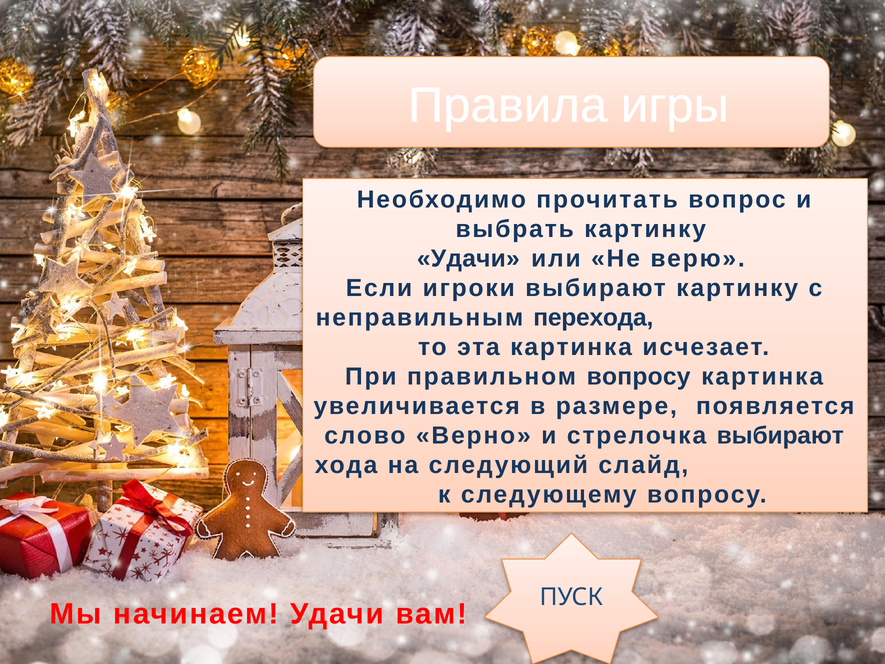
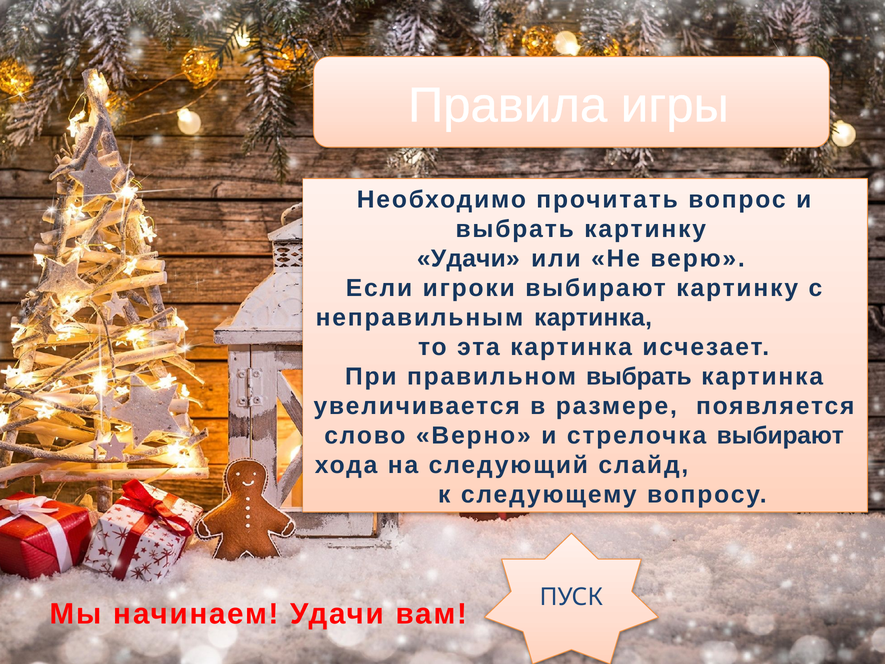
неправильным перехода: перехода -> картинка
правильном вопросу: вопросу -> выбрать
